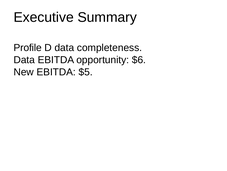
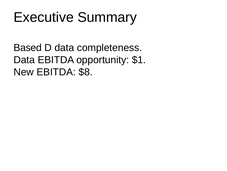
Profile: Profile -> Based
$6: $6 -> $1
$5: $5 -> $8
